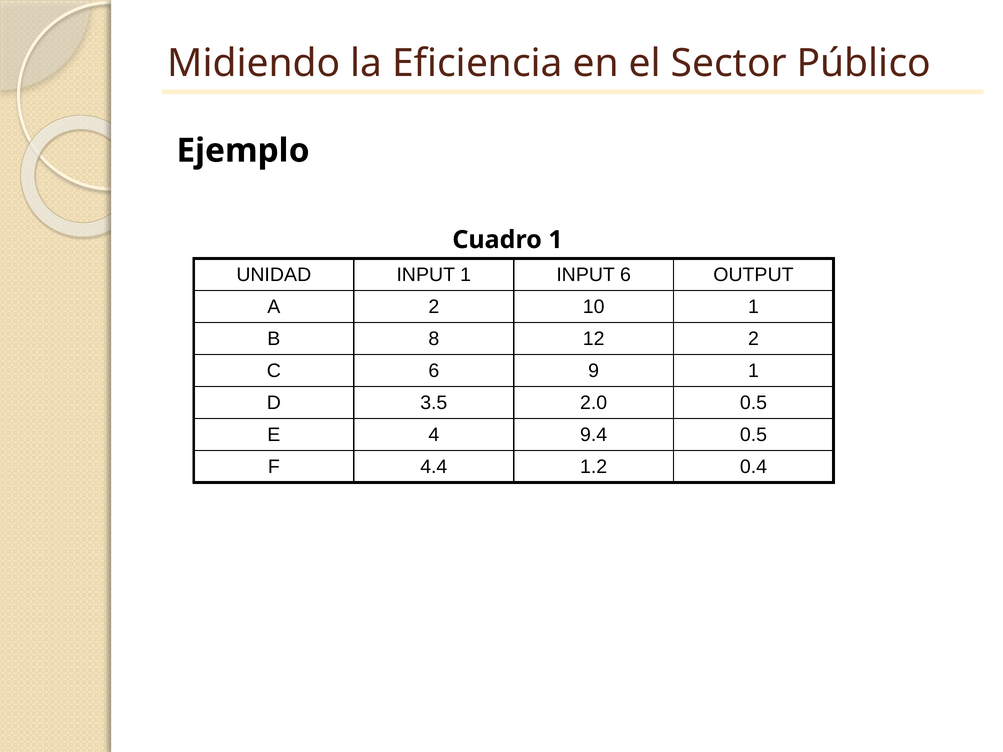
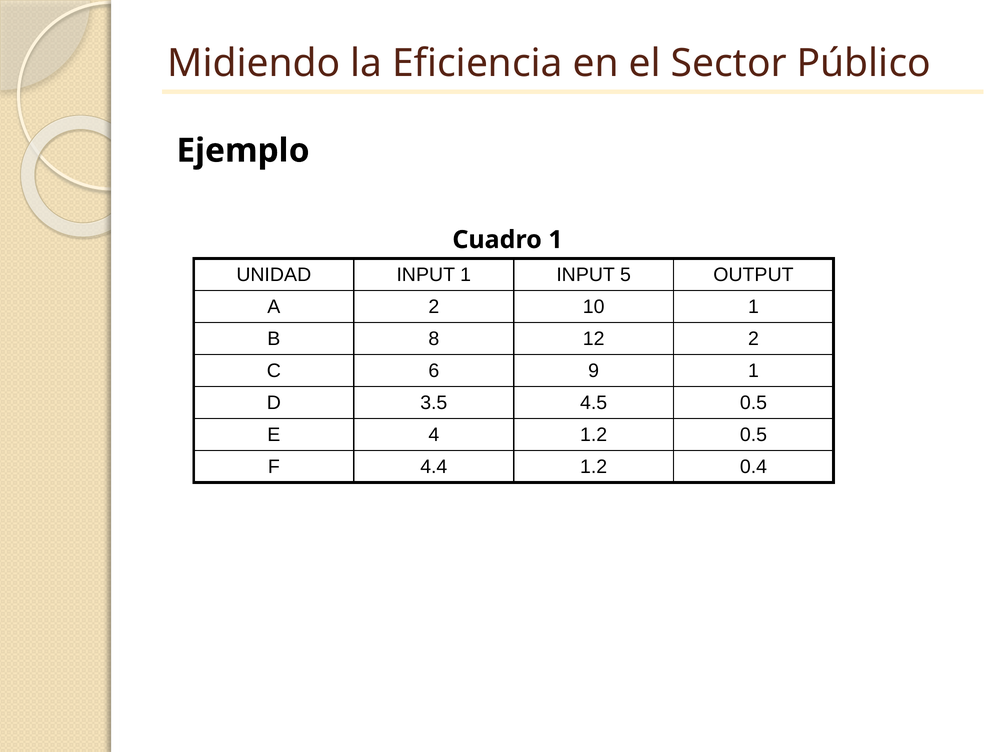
INPUT 6: 6 -> 5
2.0: 2.0 -> 4.5
4 9.4: 9.4 -> 1.2
